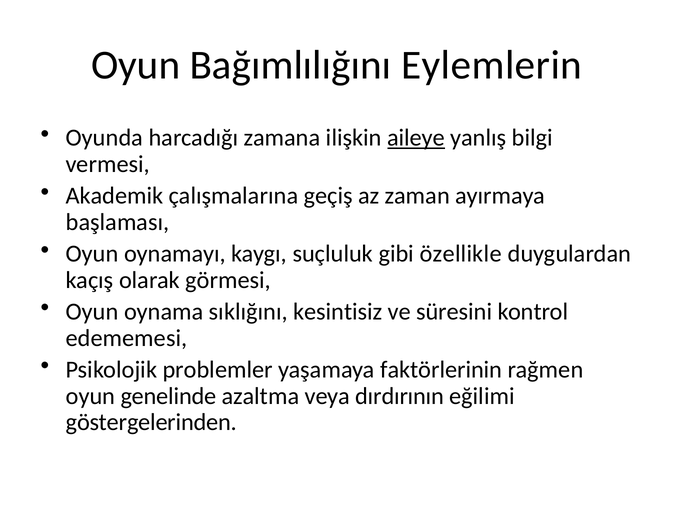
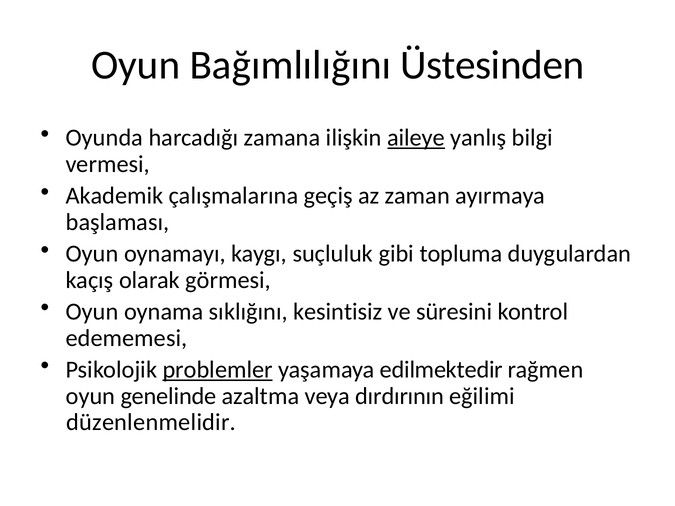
Eylemlerin: Eylemlerin -> Üstesinden
özellikle: özellikle -> topluma
problemler underline: none -> present
faktörlerinin: faktörlerinin -> edilmektedir
göstergelerinden: göstergelerinden -> düzenlenmelidir
